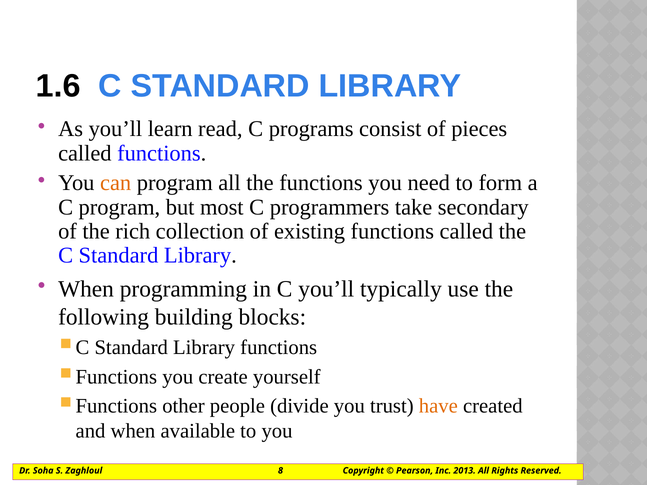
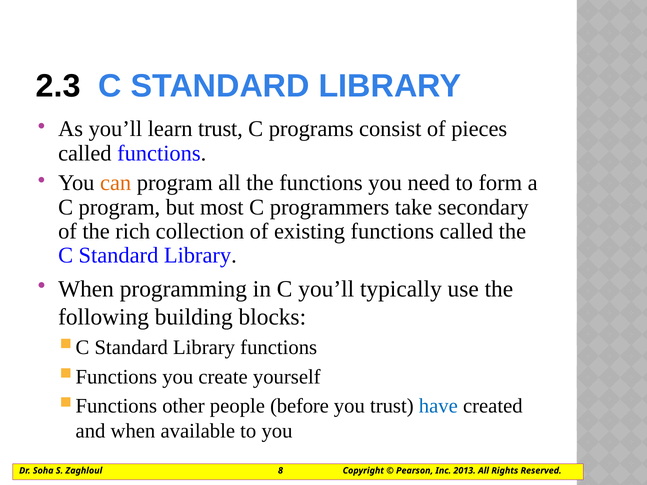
1.6: 1.6 -> 2.3
learn read: read -> trust
divide: divide -> before
have colour: orange -> blue
